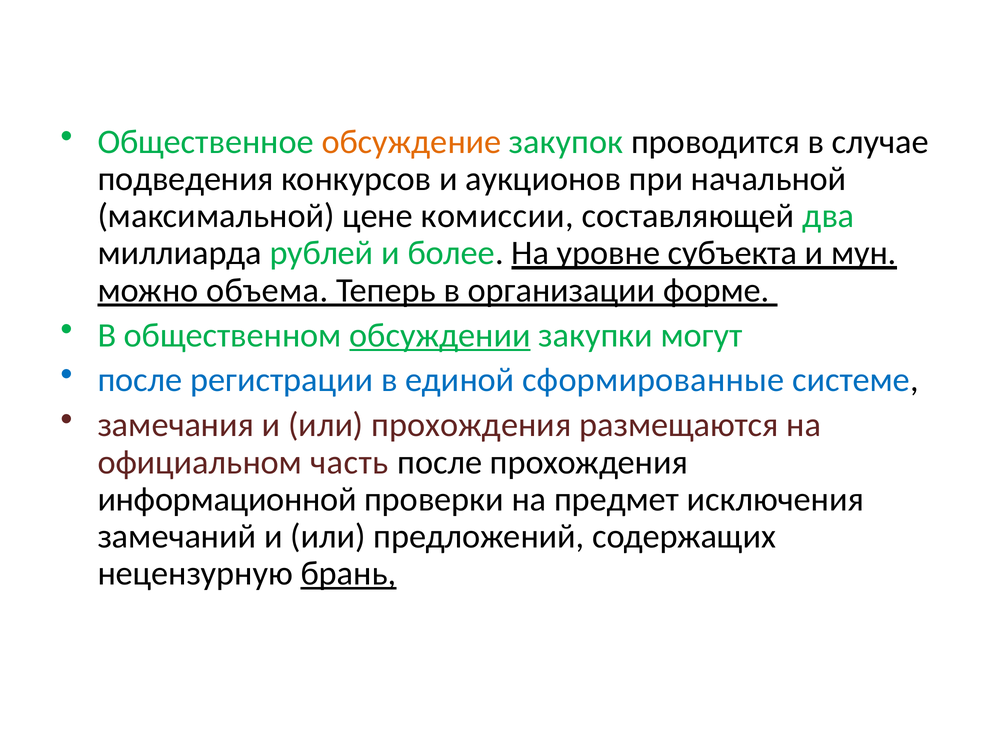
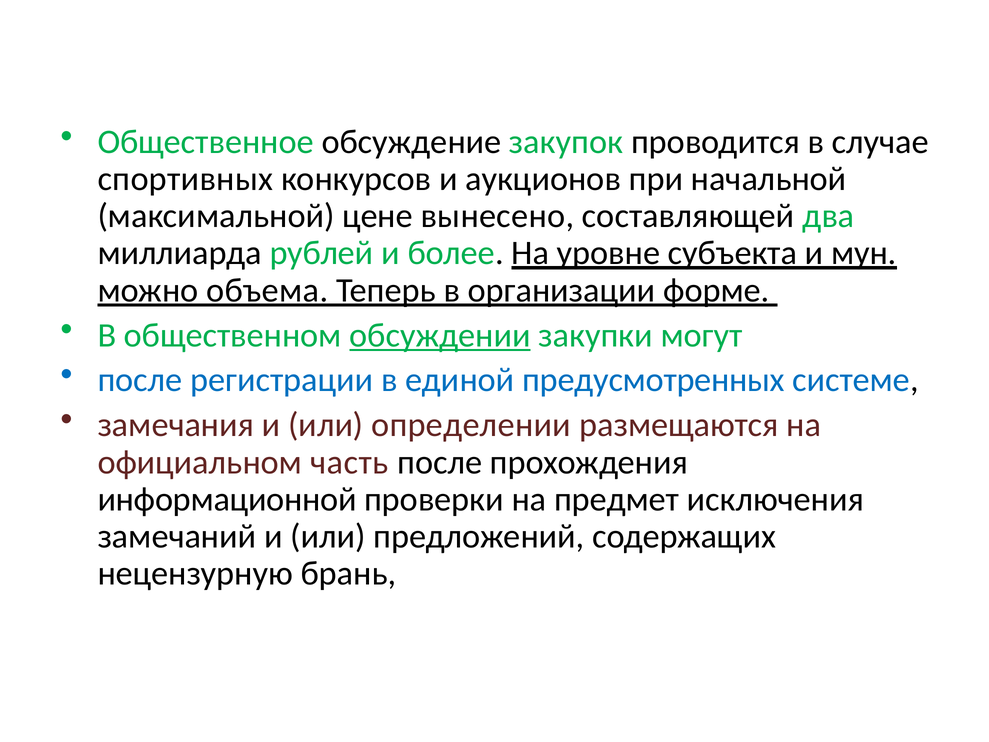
обсуждение colour: orange -> black
подведения: подведения -> спортивных
комиссии: комиссии -> вынесено
сформированные: сформированные -> предусмотренных
или прохождения: прохождения -> определении
брань underline: present -> none
